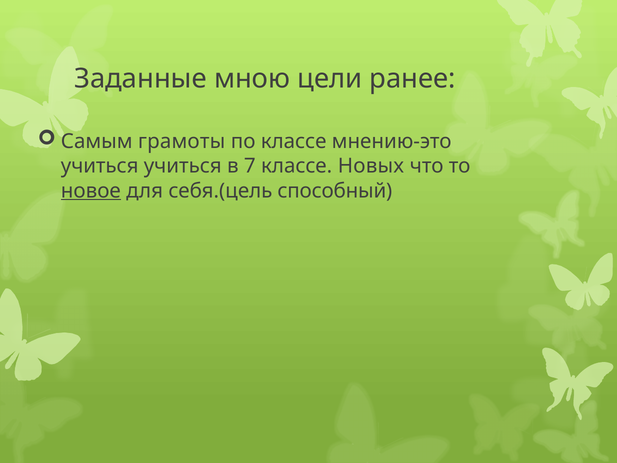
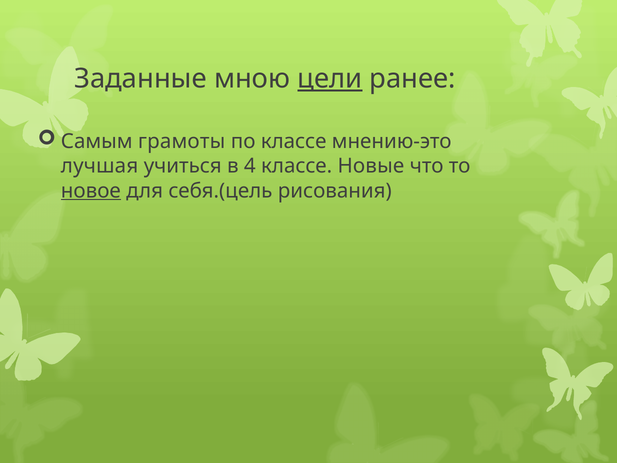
цели underline: none -> present
учиться at (100, 166): учиться -> лучшая
7: 7 -> 4
Новых: Новых -> Новые
способный: способный -> рисования
